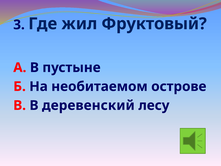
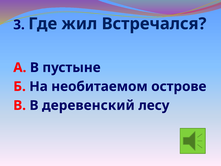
Фруктовый: Фруктовый -> Встречался
